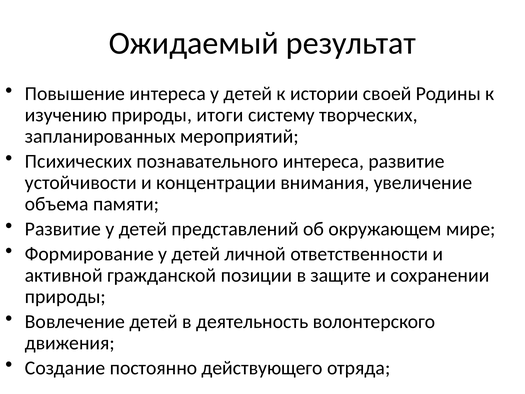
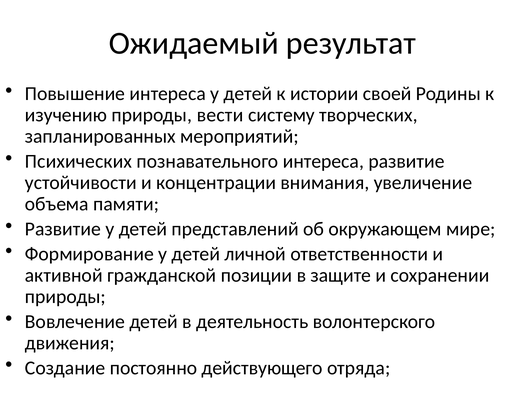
итоги: итоги -> вести
